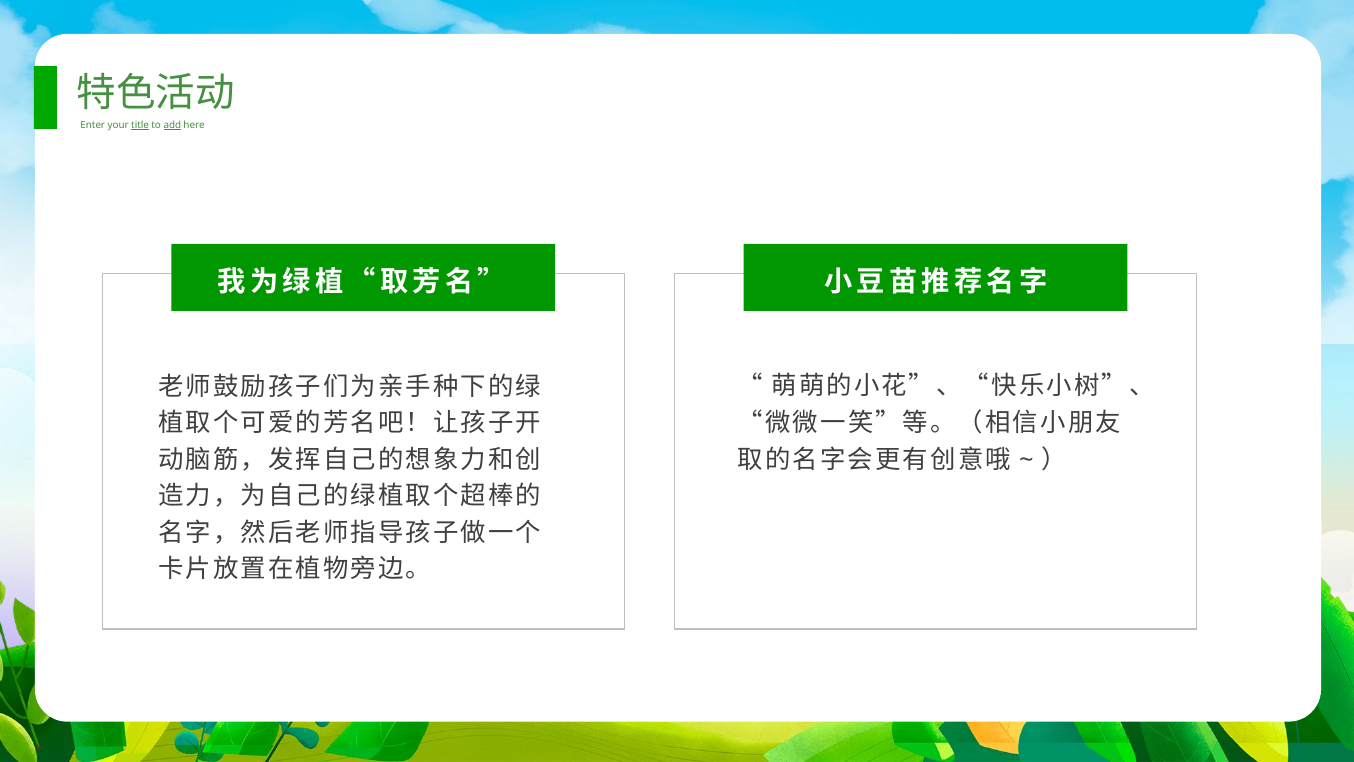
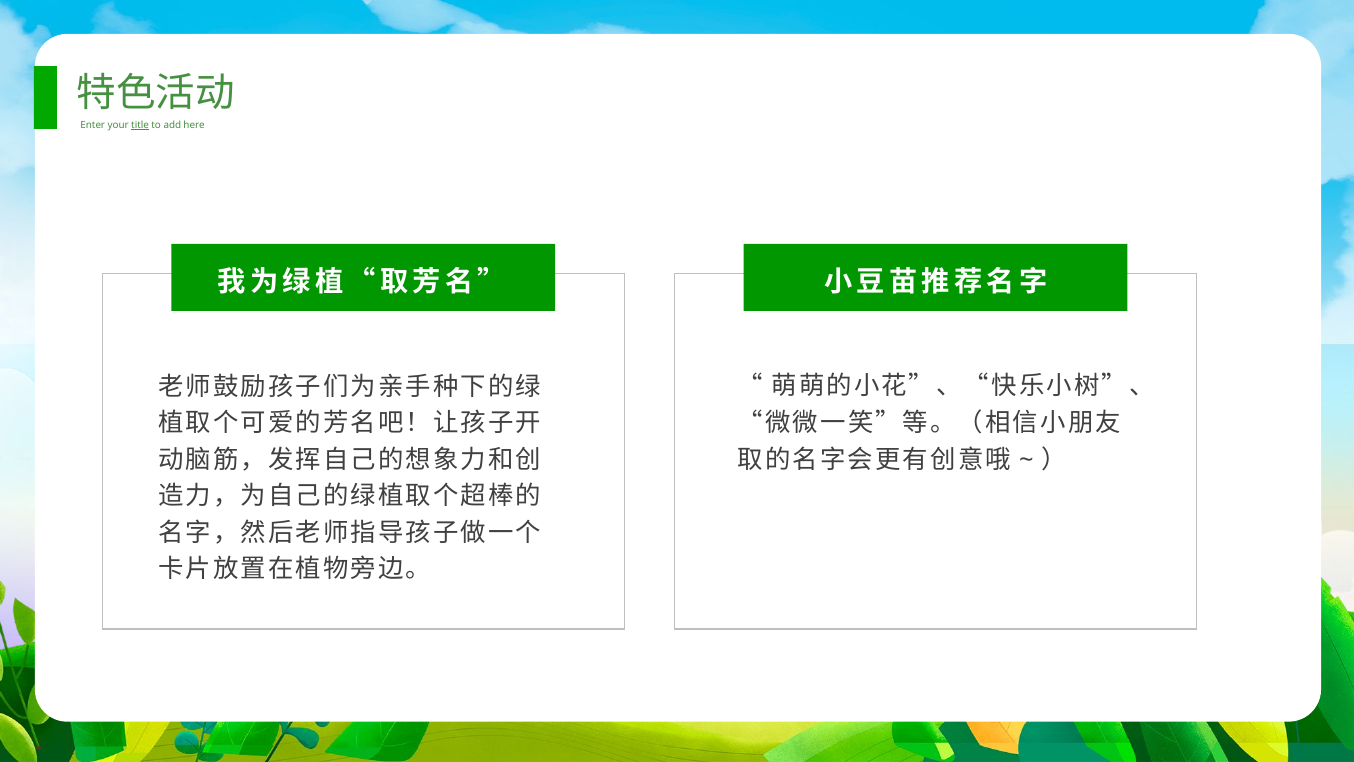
add underline: present -> none
